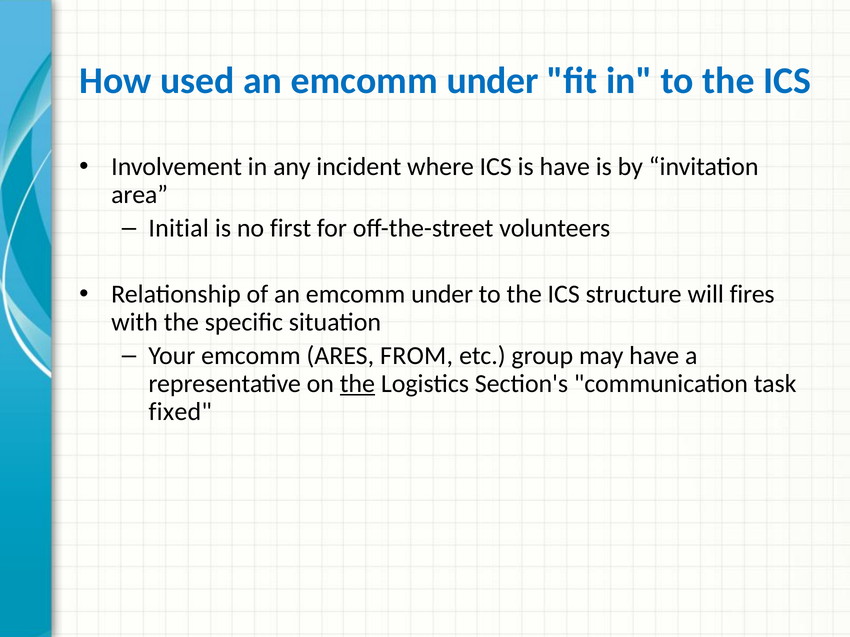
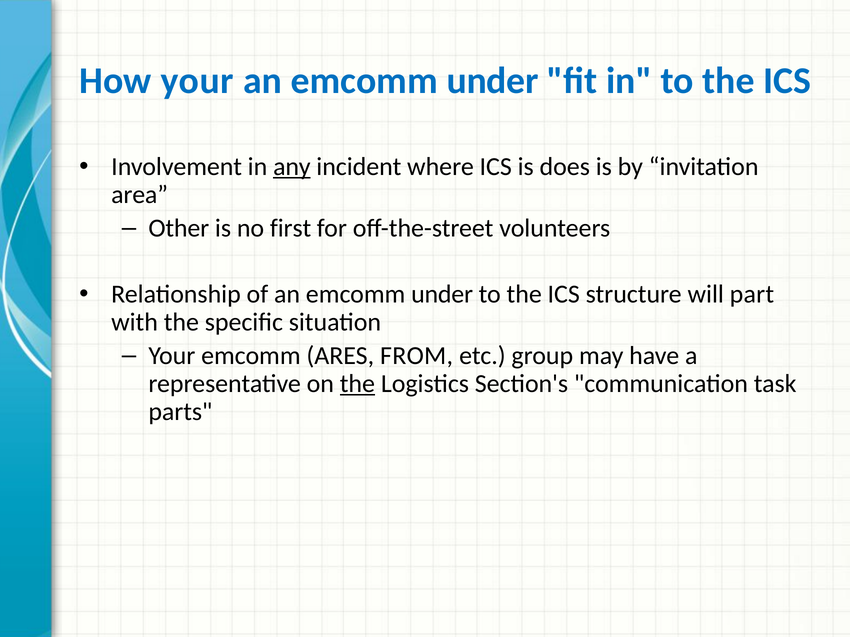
How used: used -> your
any underline: none -> present
is have: have -> does
Initial: Initial -> Other
fires: fires -> part
fixed: fixed -> parts
